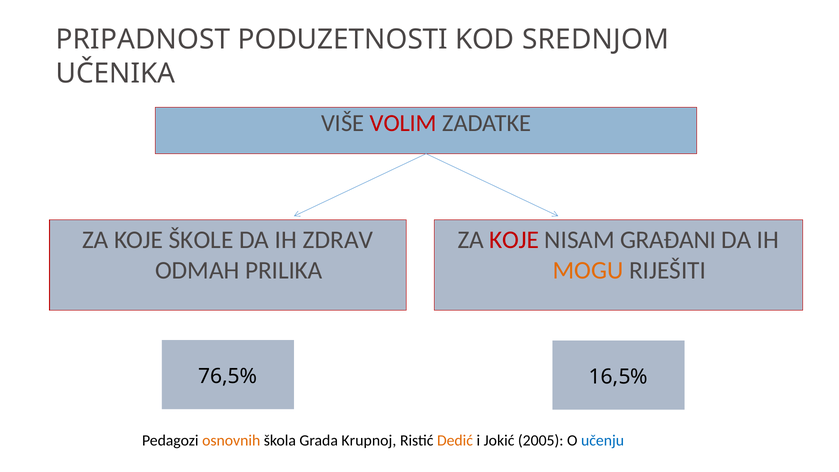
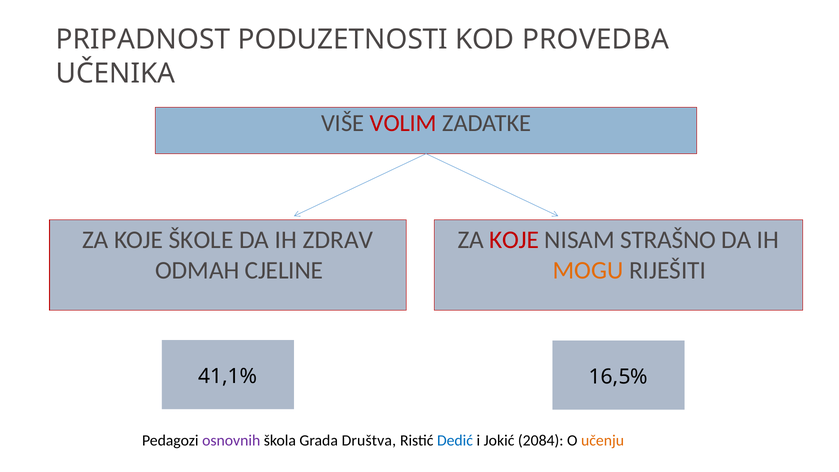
SREDNJOM: SREDNJOM -> PROVEDBA
GRAĐANI: GRAĐANI -> STRAŠNO
PRILIKA: PRILIKA -> CJELINE
76,5%: 76,5% -> 41,1%
osnovnih colour: orange -> purple
Krupnoj: Krupnoj -> Društva
Dedić colour: orange -> blue
2005: 2005 -> 2084
učenju colour: blue -> orange
